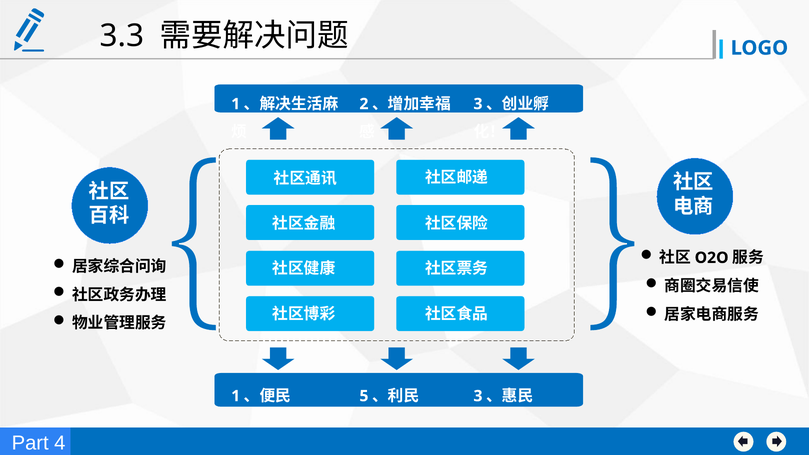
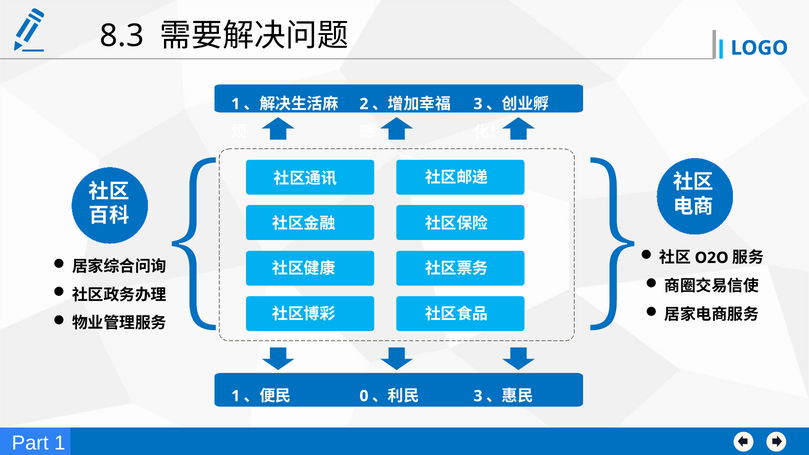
3.3: 3.3 -> 8.3
5: 5 -> 0
Part 4: 4 -> 1
